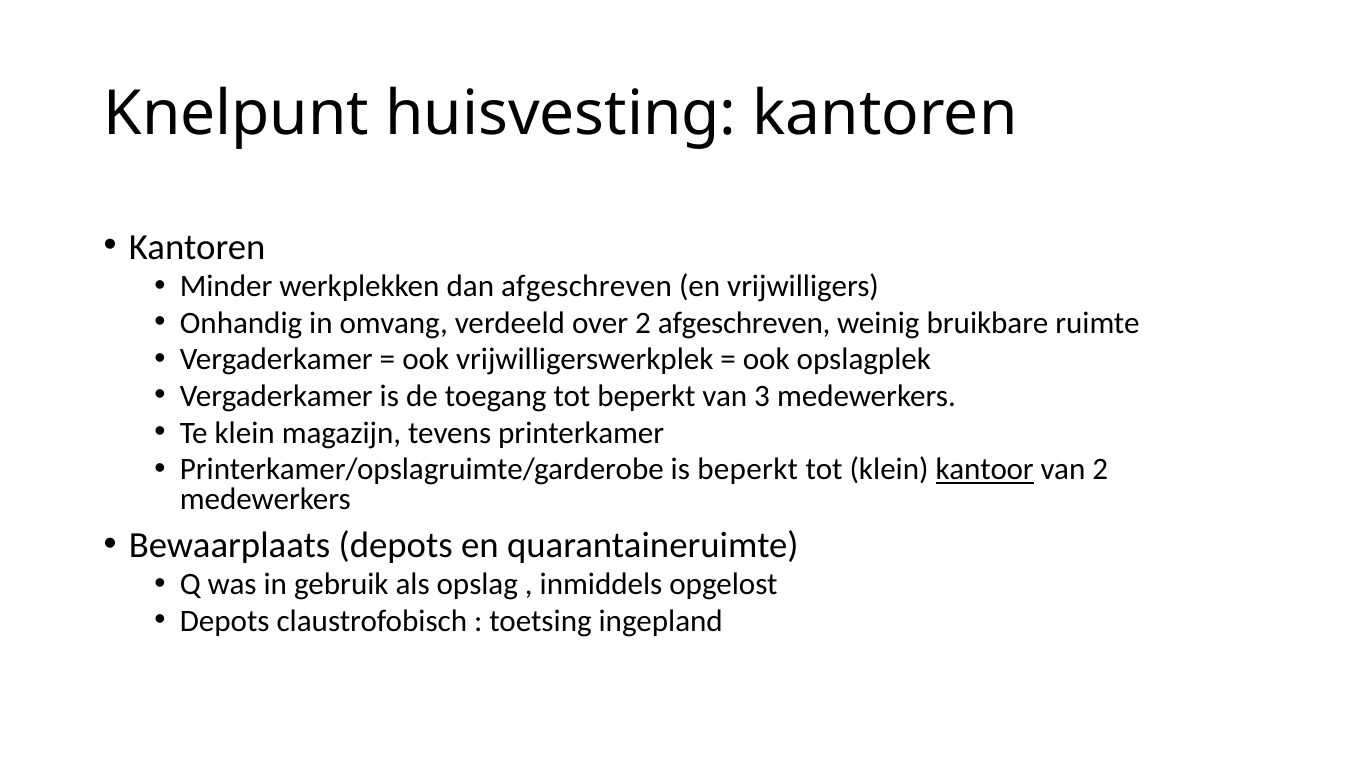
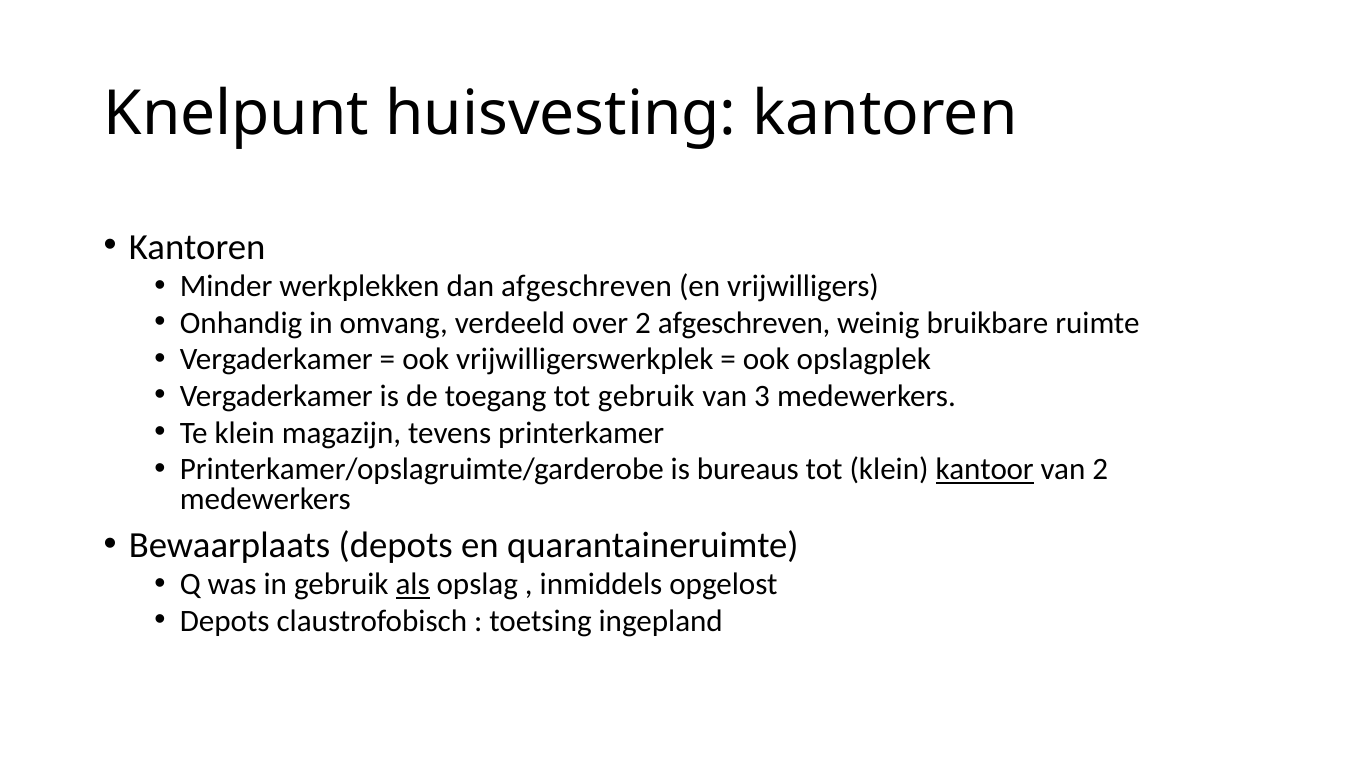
tot beperkt: beperkt -> gebruik
is beperkt: beperkt -> bureaus
als underline: none -> present
